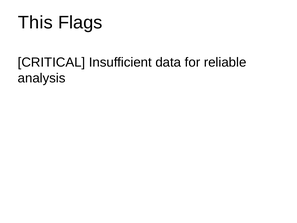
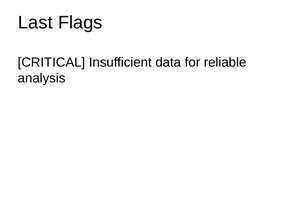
This: This -> Last
